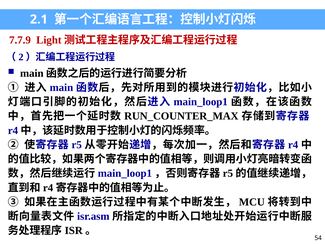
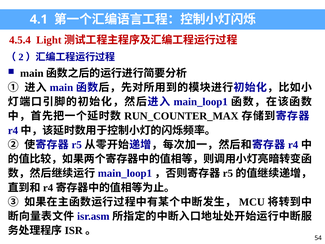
2.1: 2.1 -> 4.1
7.7.9: 7.7.9 -> 4.5.4
